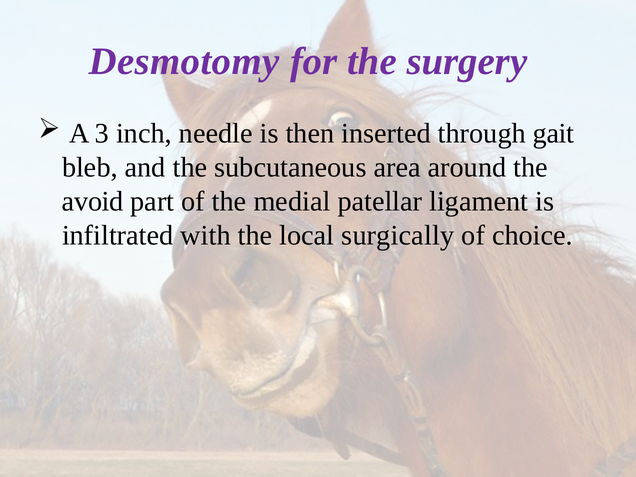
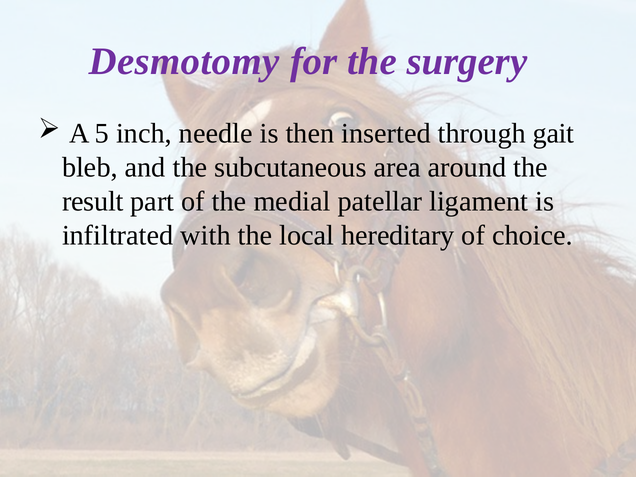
3: 3 -> 5
avoid: avoid -> result
surgically: surgically -> hereditary
